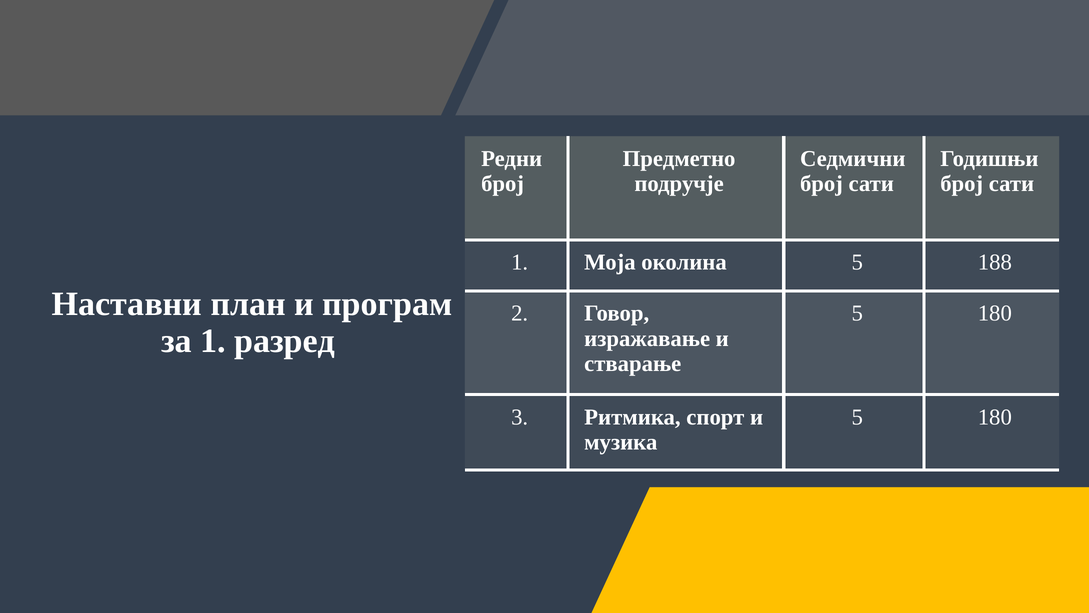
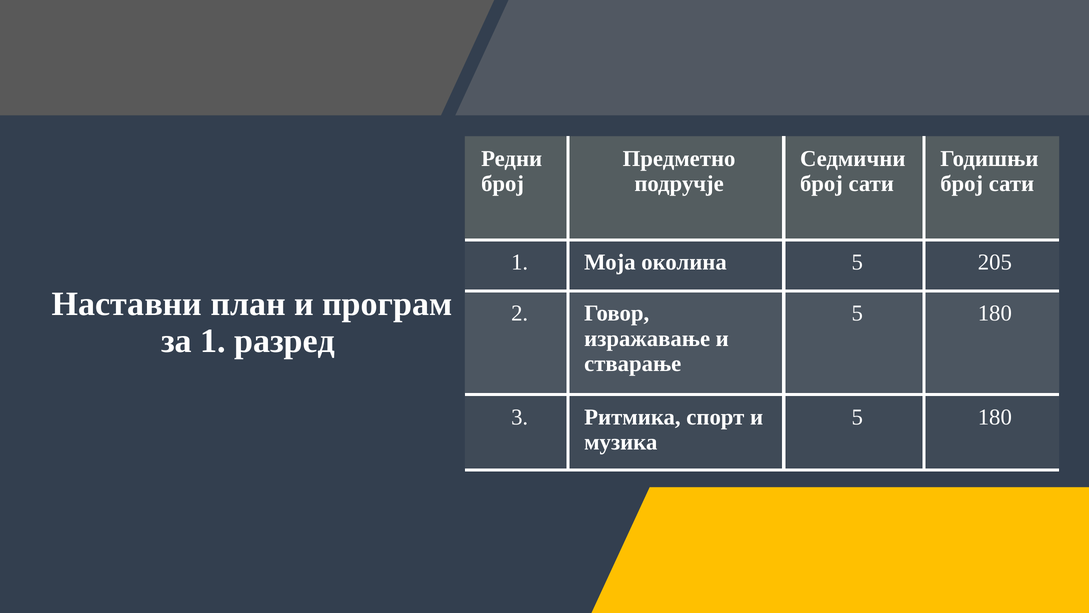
188: 188 -> 205
